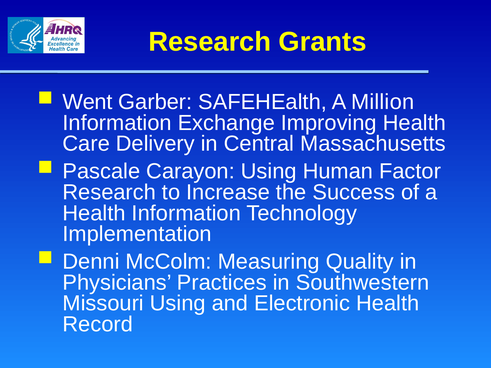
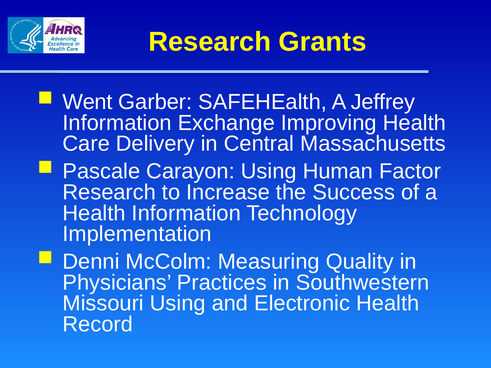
Million: Million -> Jeffrey
